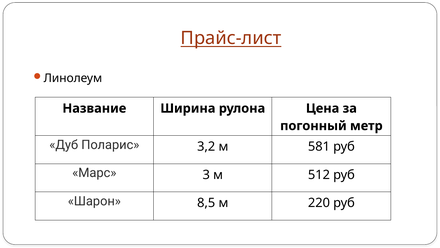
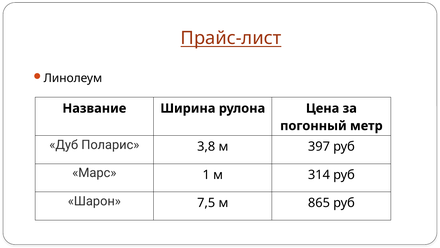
3,2: 3,2 -> 3,8
581: 581 -> 397
3: 3 -> 1
512: 512 -> 314
8,5: 8,5 -> 7,5
220: 220 -> 865
